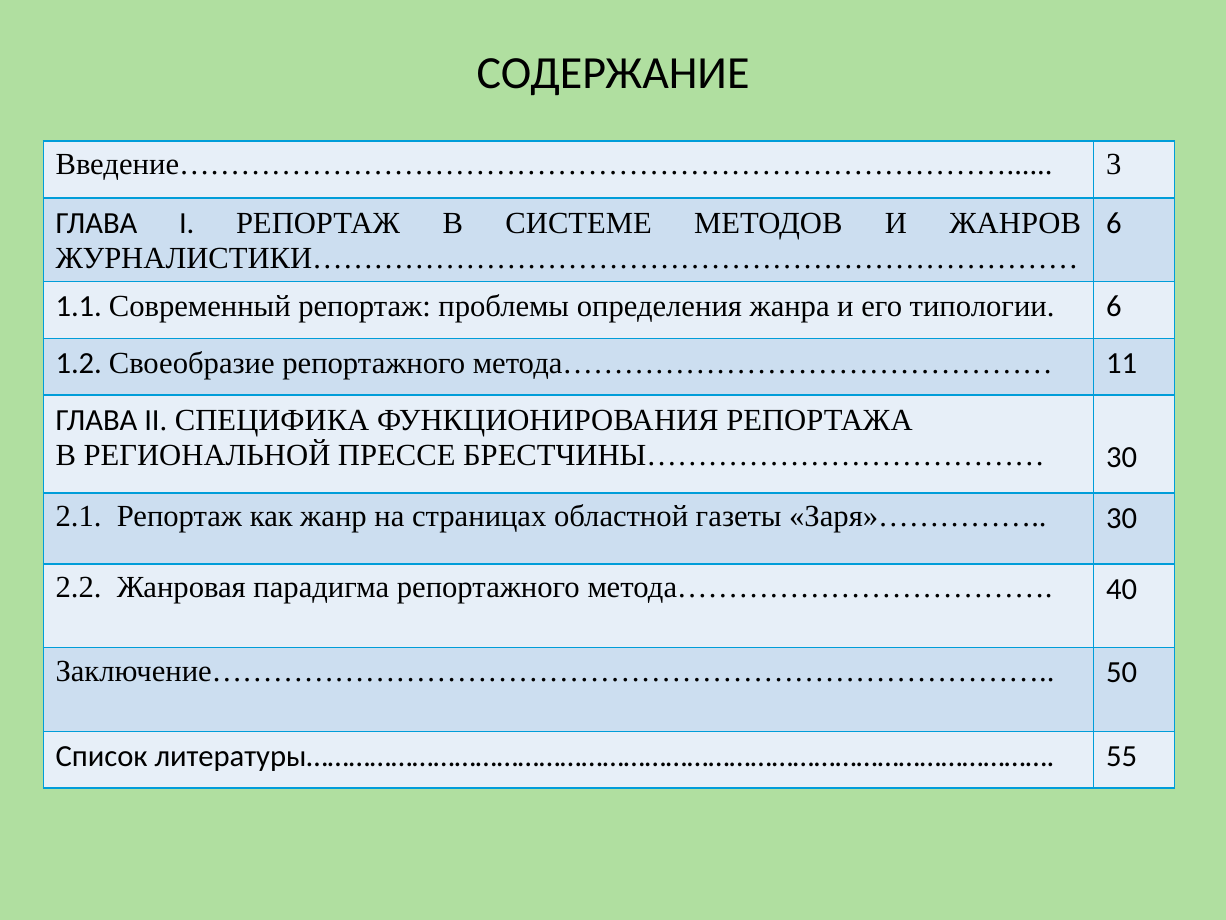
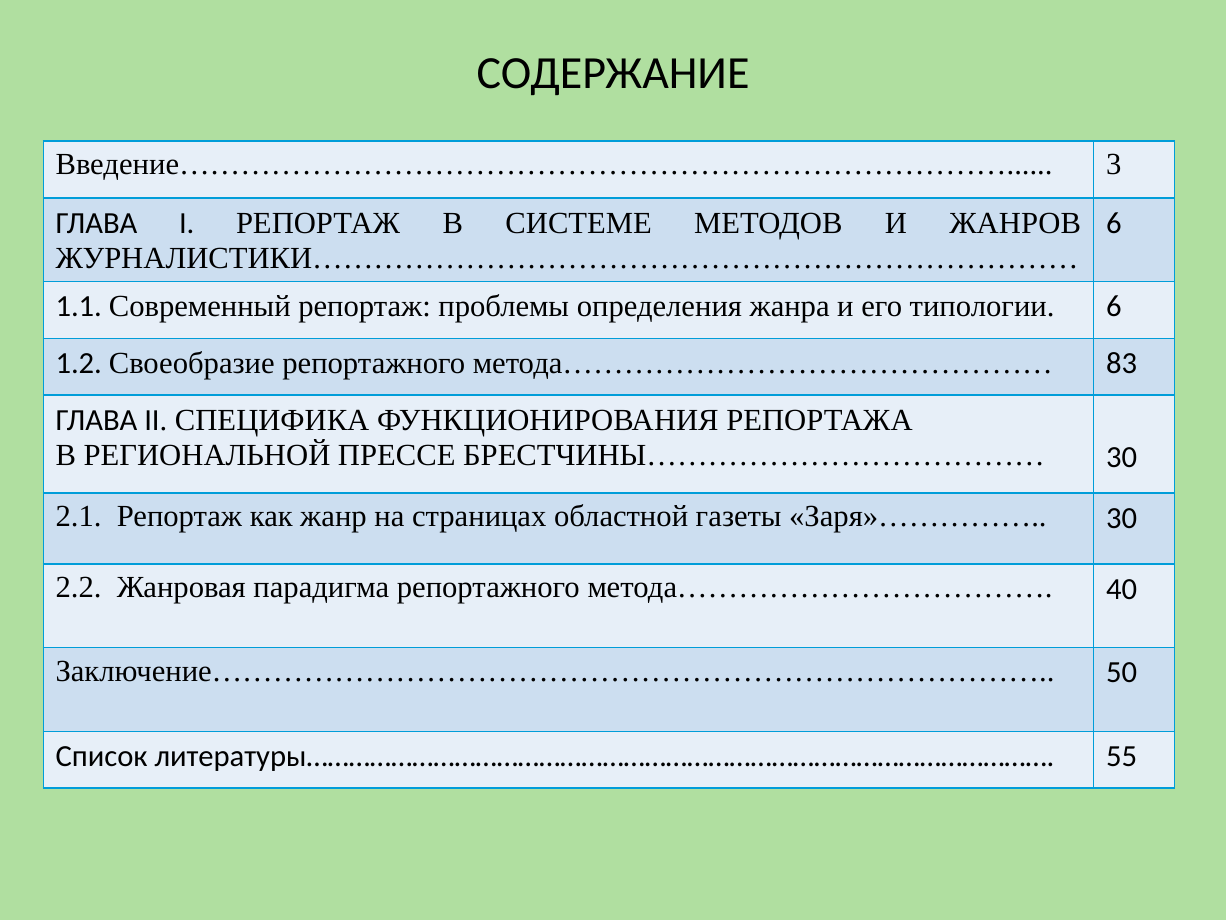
11: 11 -> 83
